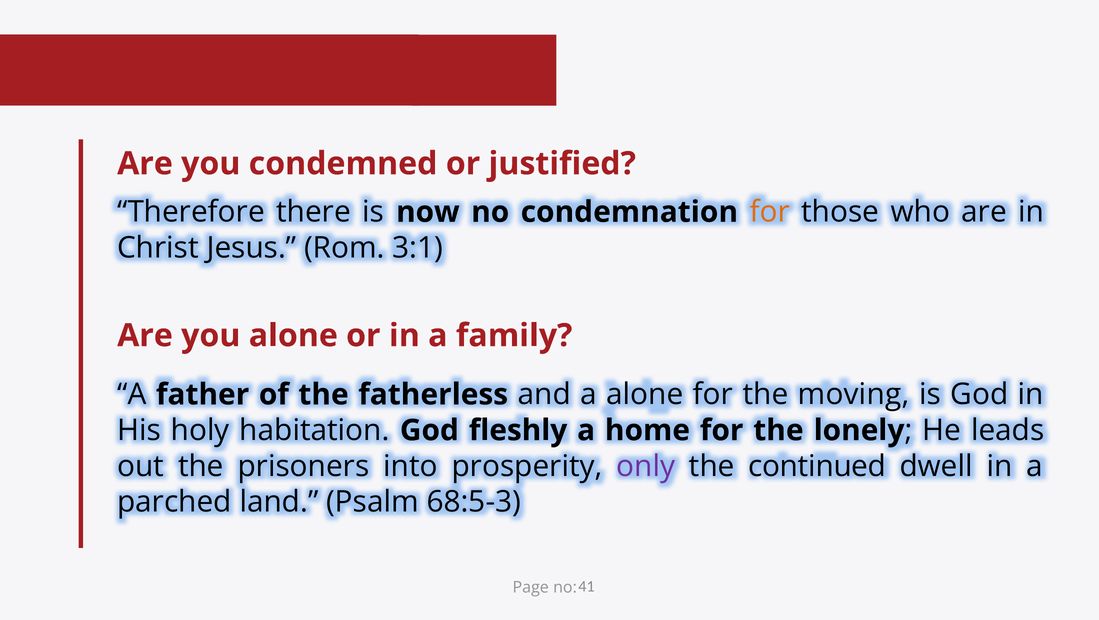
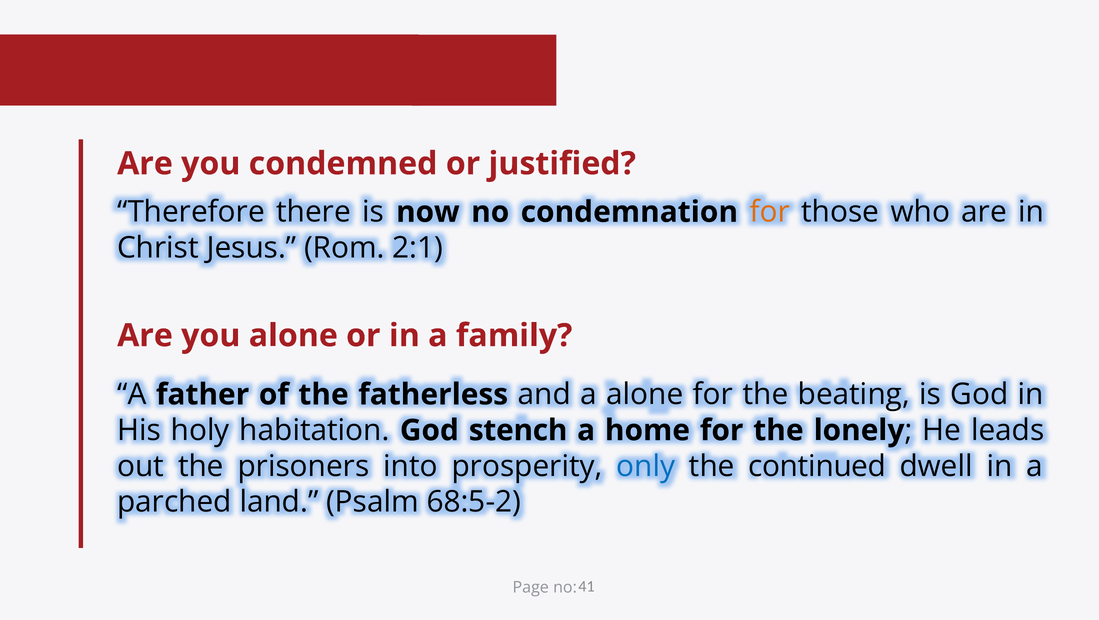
3:1: 3:1 -> 2:1
moving: moving -> beating
fleshly: fleshly -> stench
only colour: purple -> blue
68:5-3: 68:5-3 -> 68:5-2
